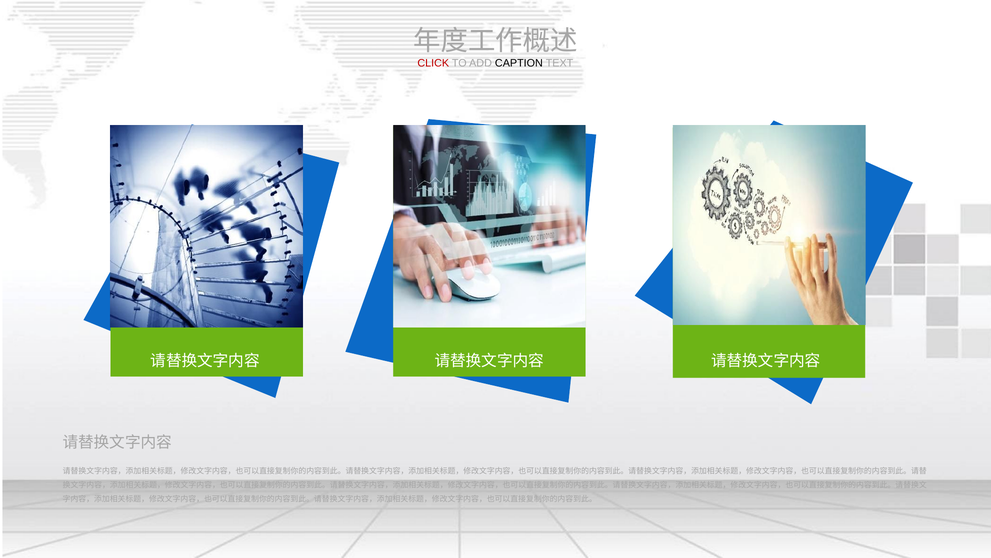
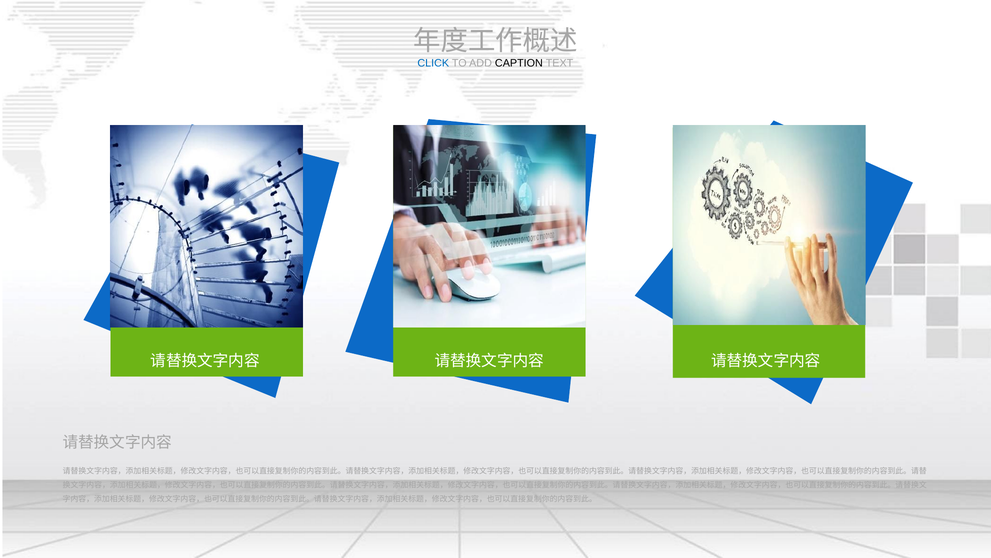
CLICK colour: red -> blue
